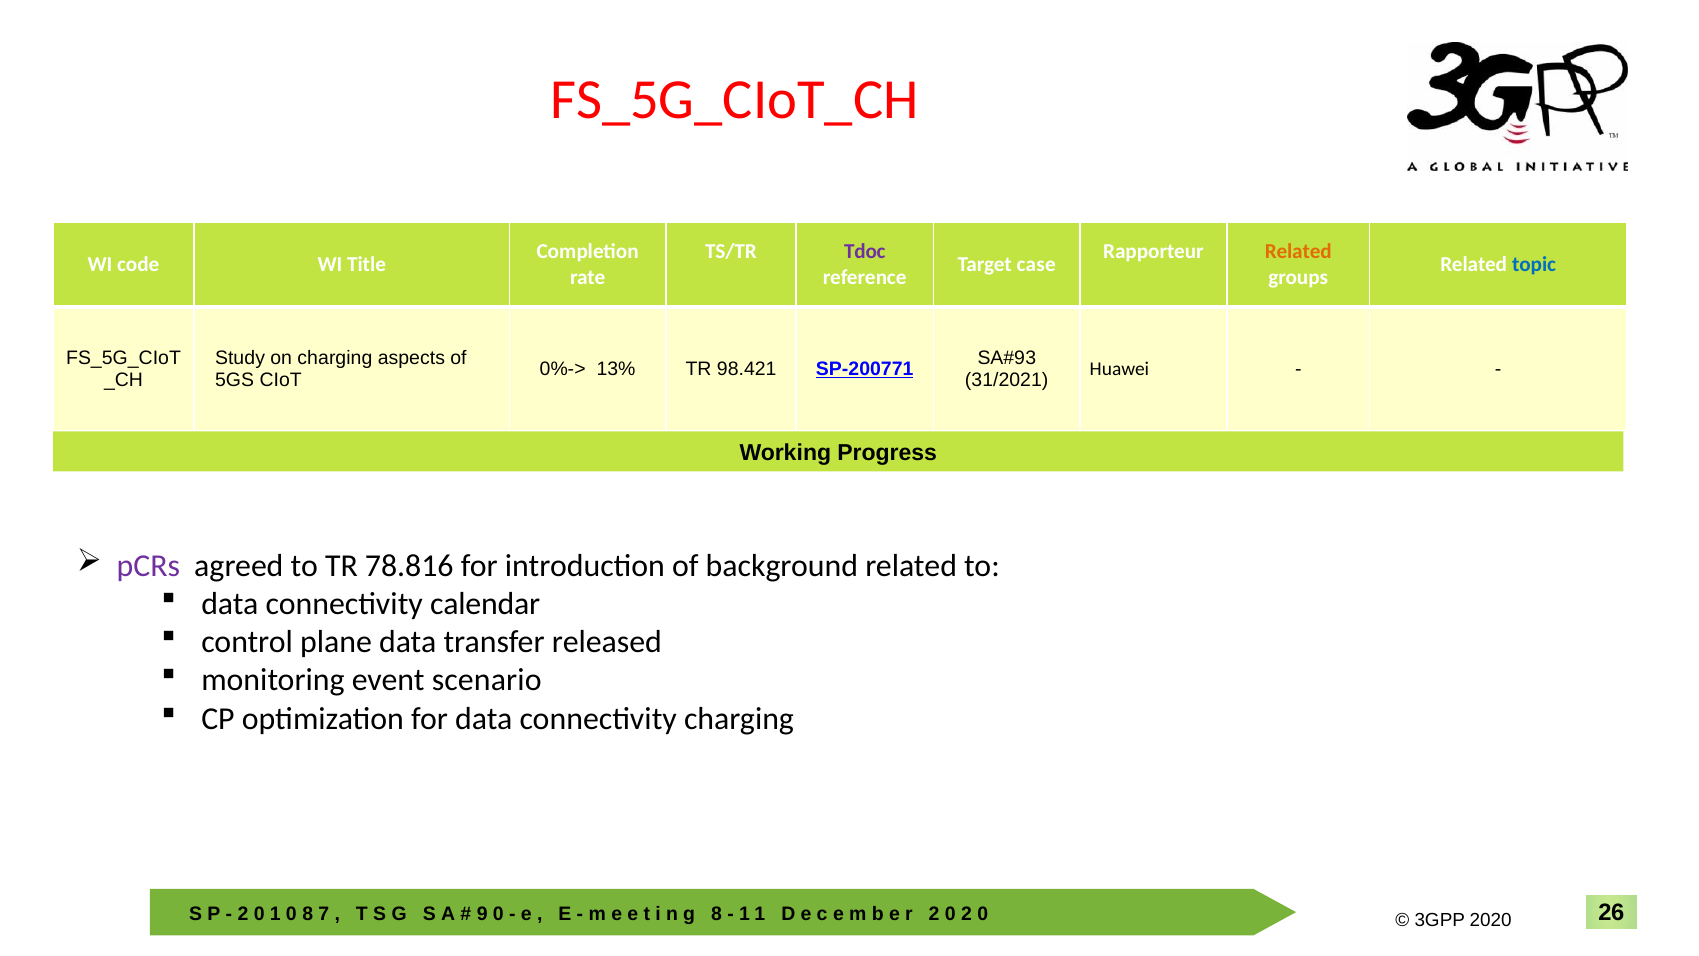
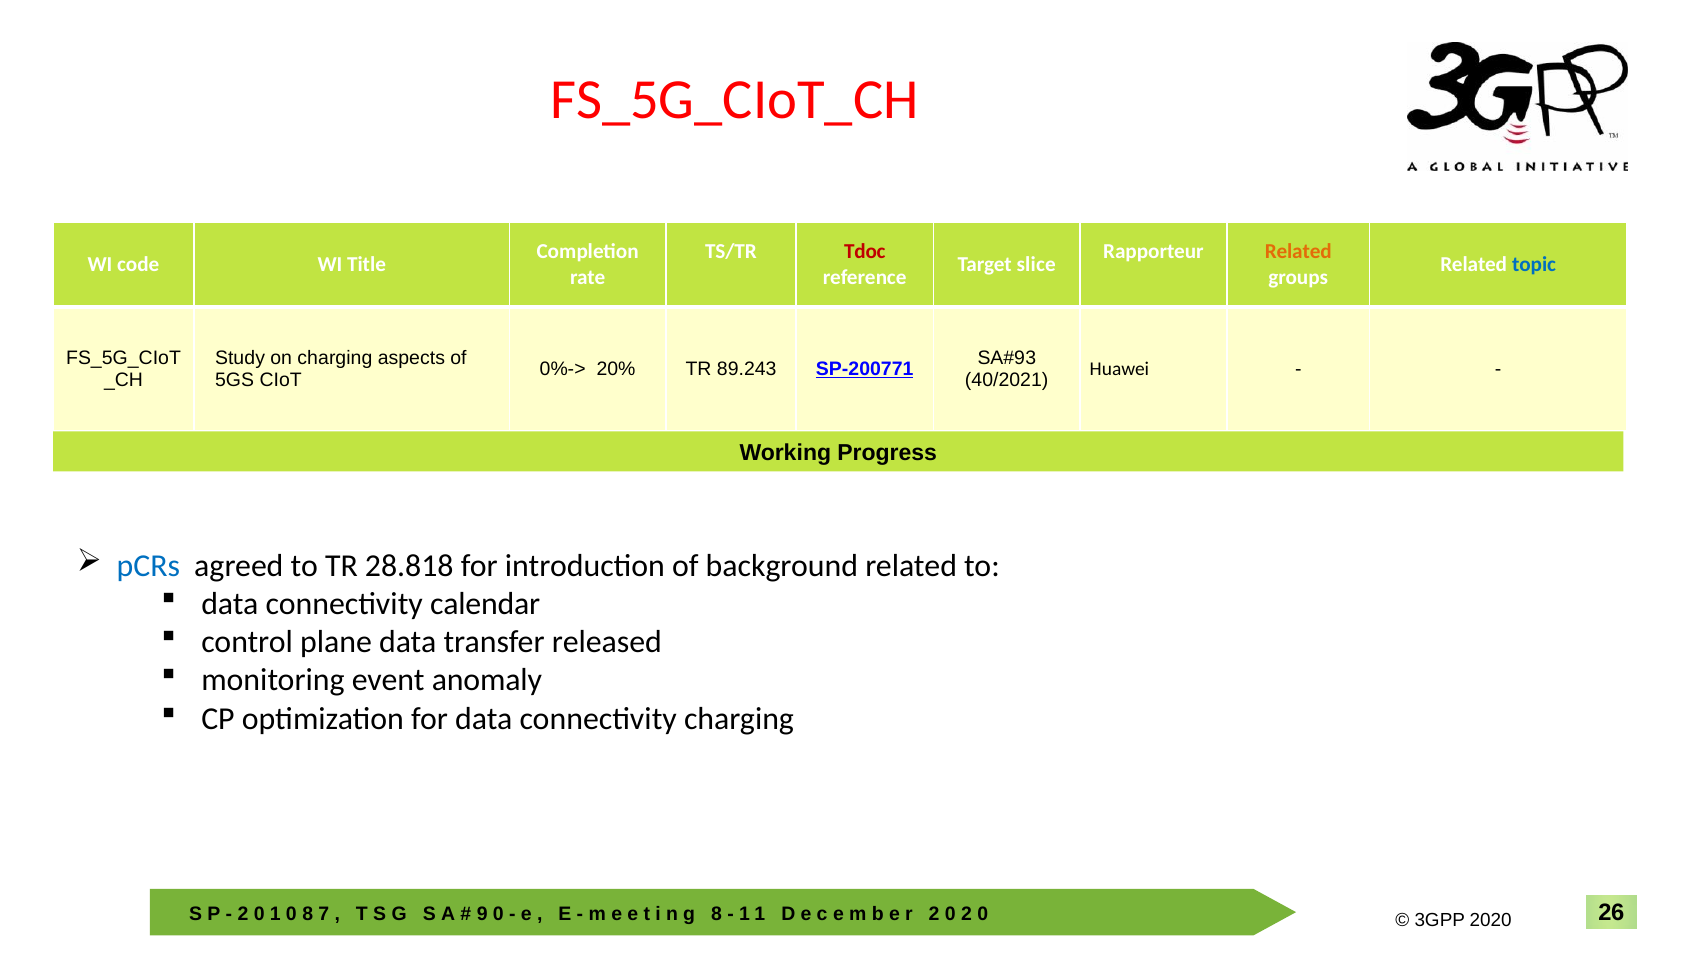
Tdoc colour: purple -> red
case: case -> slice
13%: 13% -> 20%
98.421: 98.421 -> 89.243
31/2021: 31/2021 -> 40/2021
pCRs colour: purple -> blue
78.816: 78.816 -> 28.818
scenario: scenario -> anomaly
